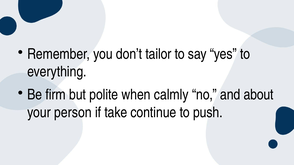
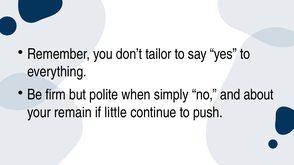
calmly: calmly -> simply
person: person -> remain
take: take -> little
